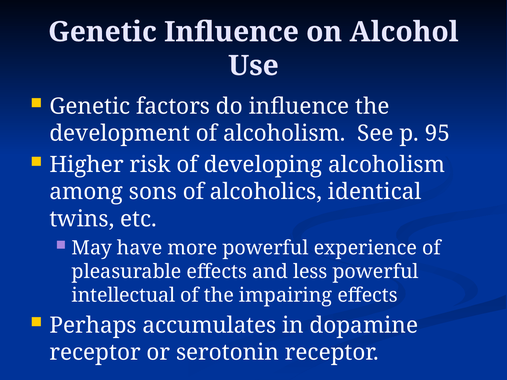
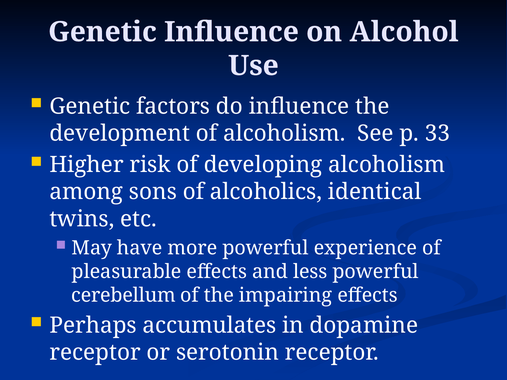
95: 95 -> 33
intellectual: intellectual -> cerebellum
